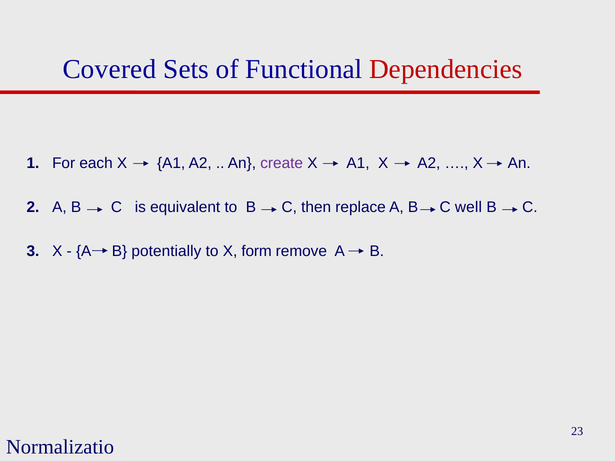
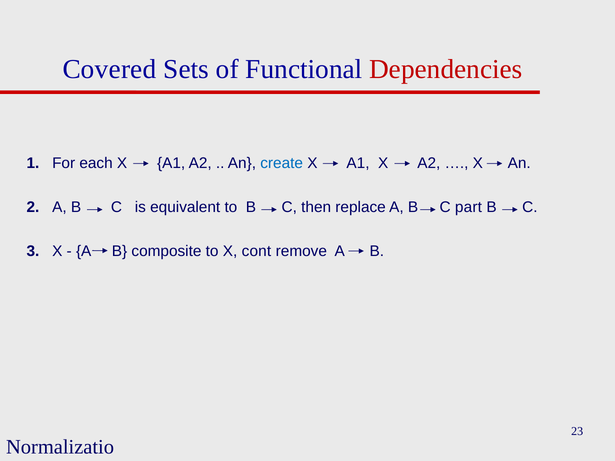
create colour: purple -> blue
well: well -> part
potentially: potentially -> composite
form: form -> cont
